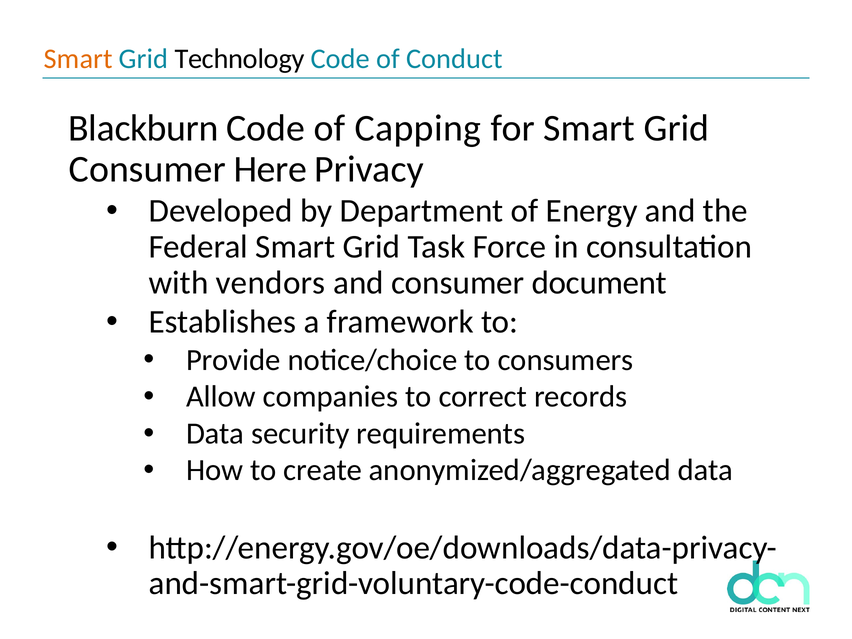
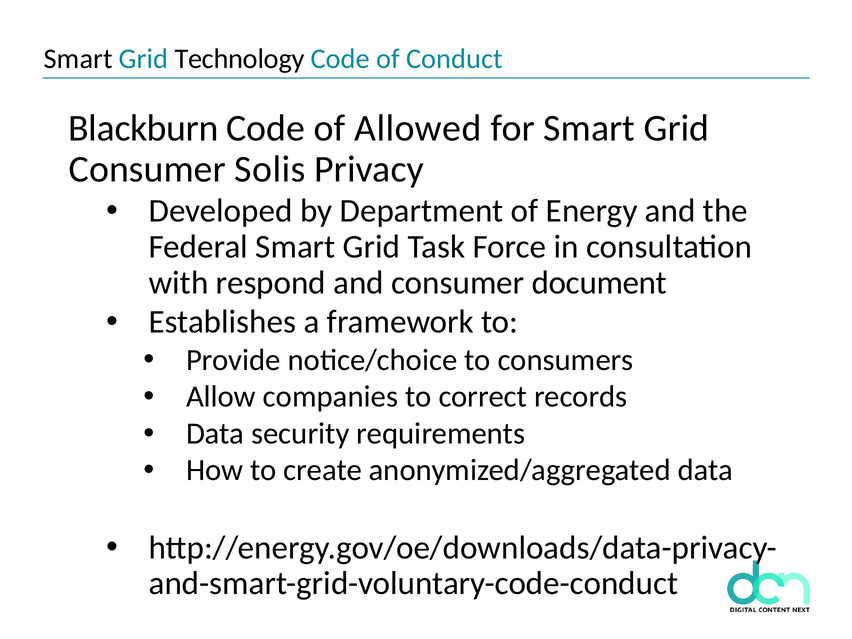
Smart at (78, 59) colour: orange -> black
Capping: Capping -> Allowed
Here: Here -> Solis
vendors: vendors -> respond
